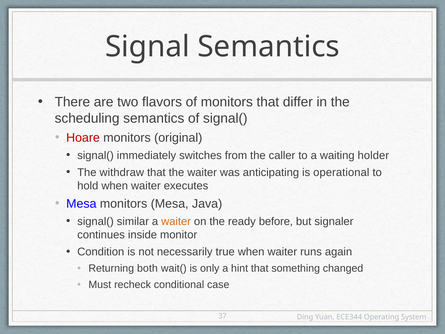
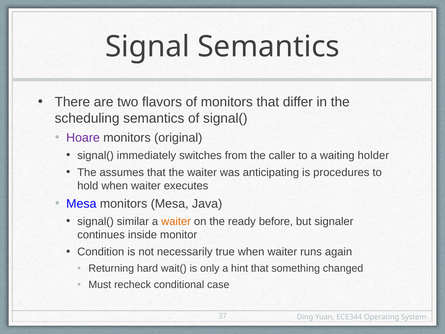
Hoare colour: red -> purple
withdraw: withdraw -> assumes
operational: operational -> procedures
both: both -> hard
